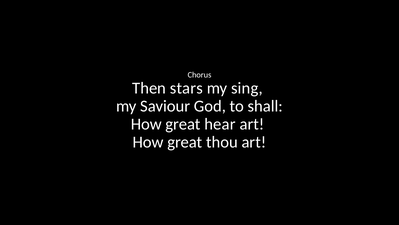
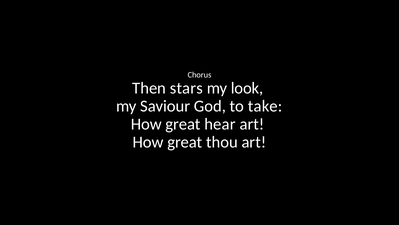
sing: sing -> look
shall: shall -> take
